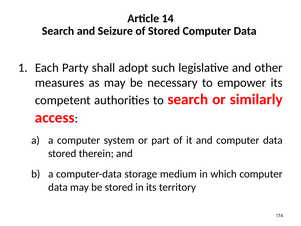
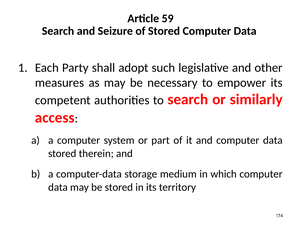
14: 14 -> 59
